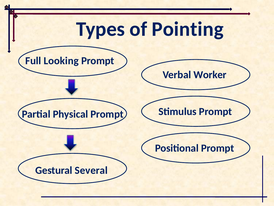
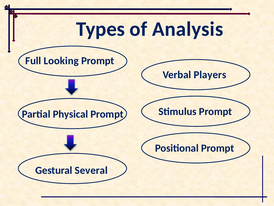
Pointing: Pointing -> Analysis
Worker: Worker -> Players
